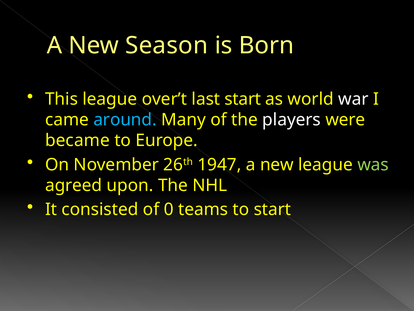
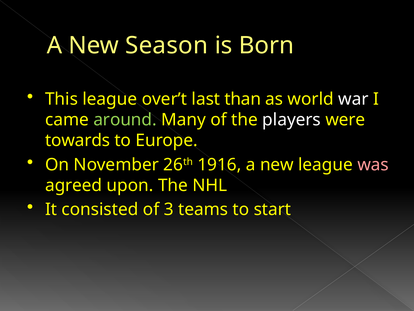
last start: start -> than
around colour: light blue -> light green
became: became -> towards
1947: 1947 -> 1916
was colour: light green -> pink
0: 0 -> 3
